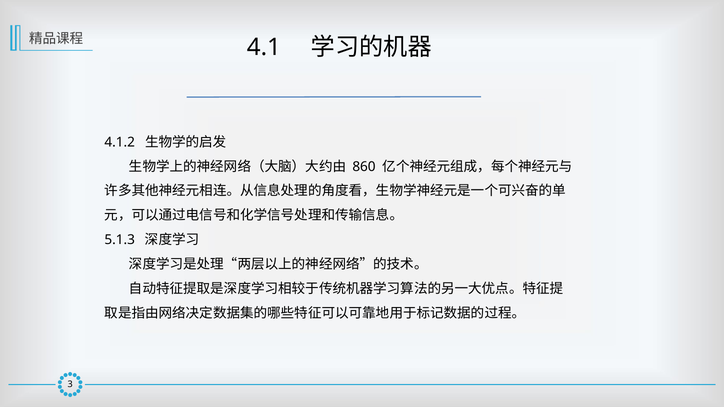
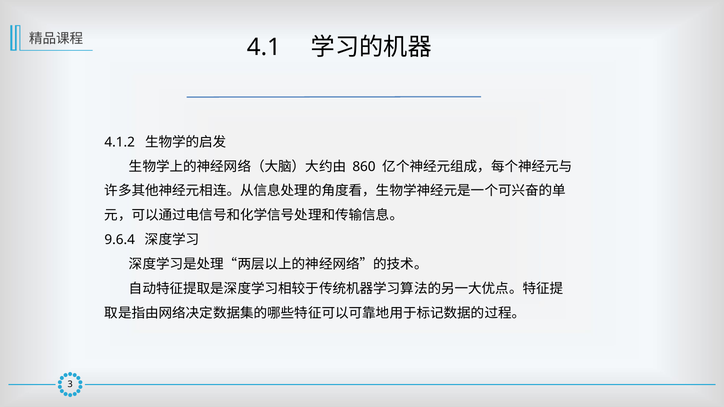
5.1.3: 5.1.3 -> 9.6.4
